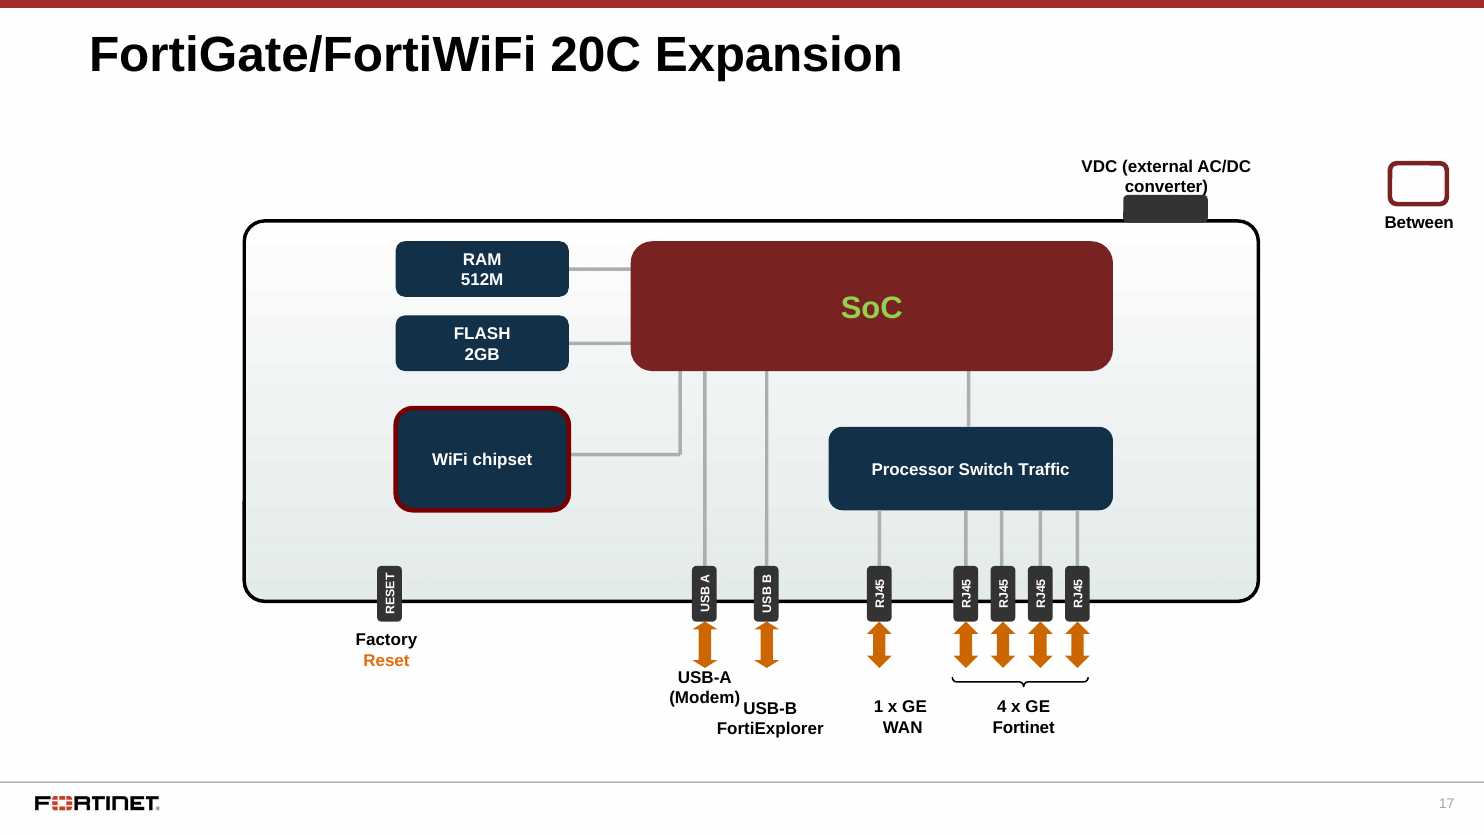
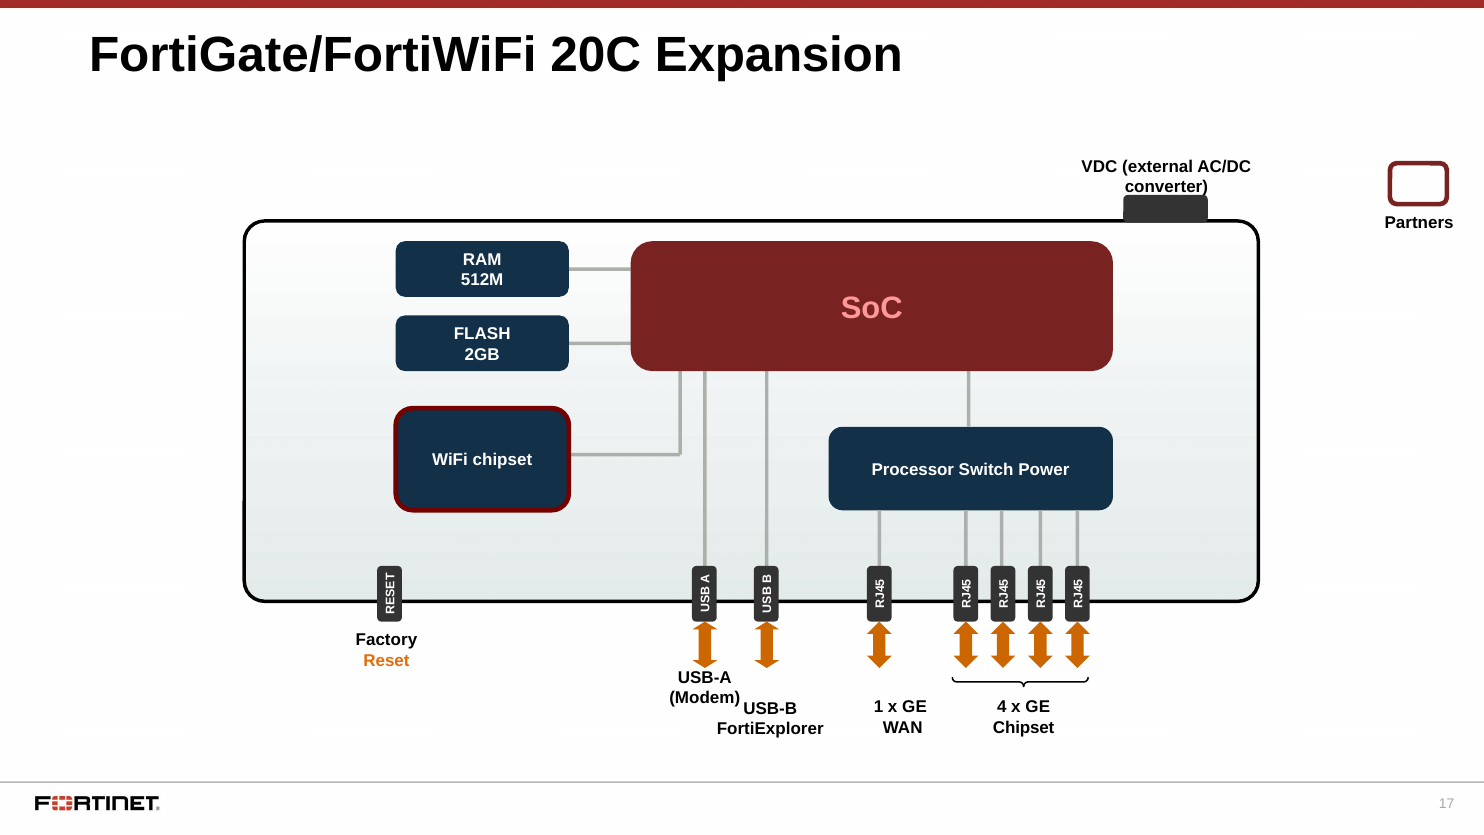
Between: Between -> Partners
SoC colour: light green -> pink
Traffic: Traffic -> Power
Fortinet at (1024, 728): Fortinet -> Chipset
